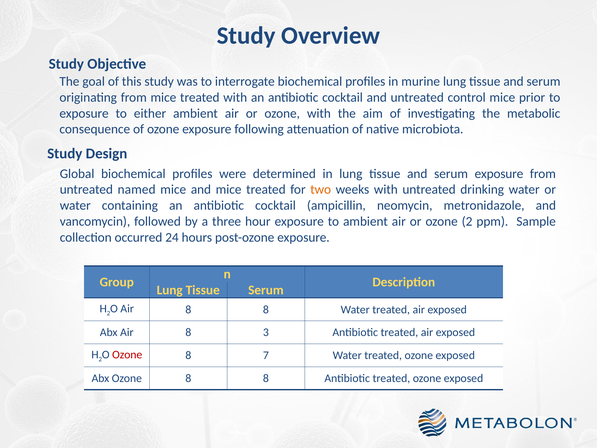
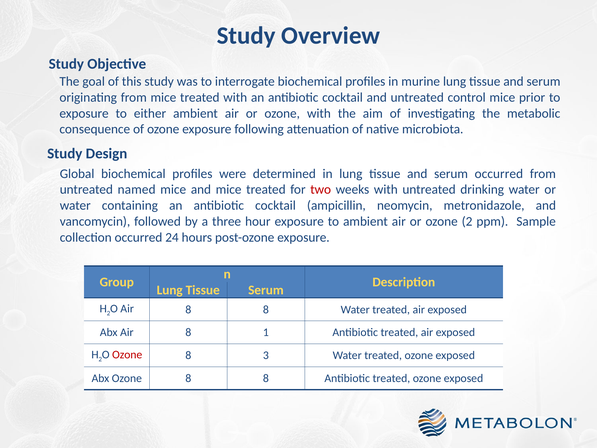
serum exposure: exposure -> occurred
two colour: orange -> red
3: 3 -> 1
7: 7 -> 3
